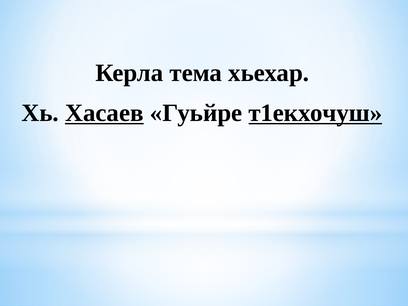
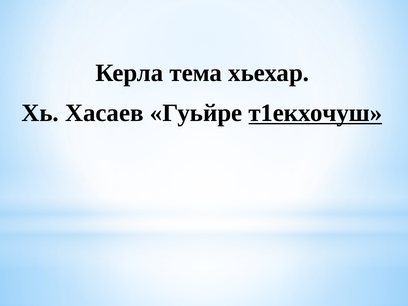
Хасаев underline: present -> none
